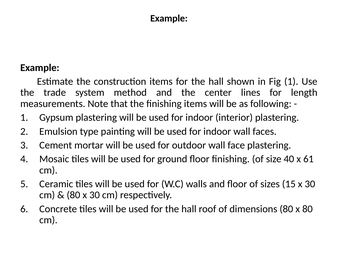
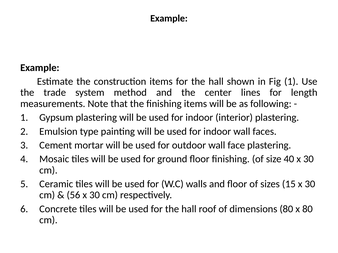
40 x 61: 61 -> 30
80 at (73, 195): 80 -> 56
